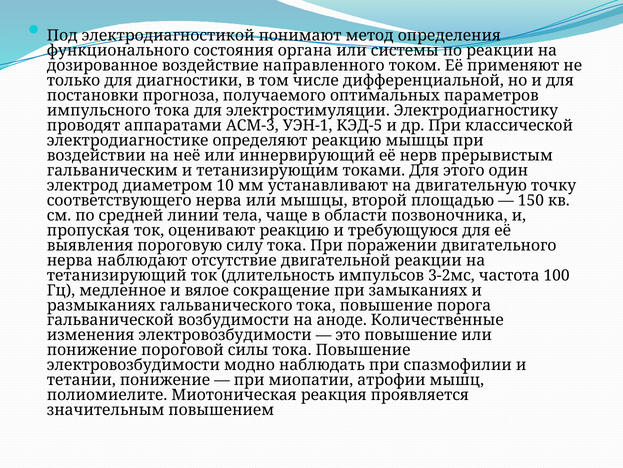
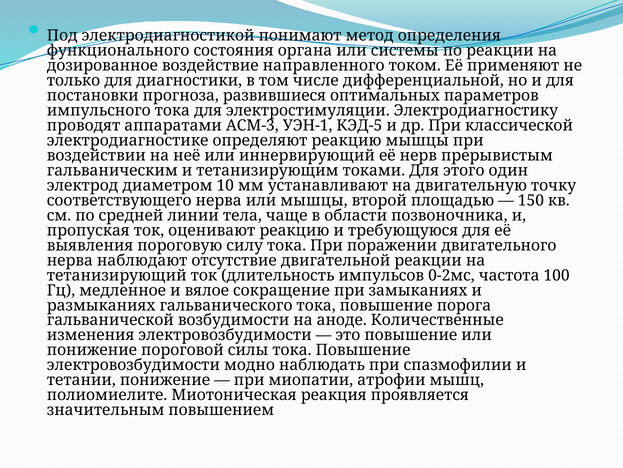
получаемого: получаемого -> развившиеся
3-2мс: 3-2мс -> 0-2мс
